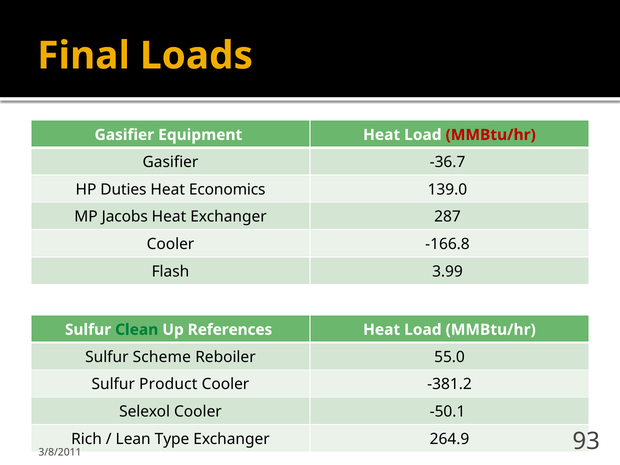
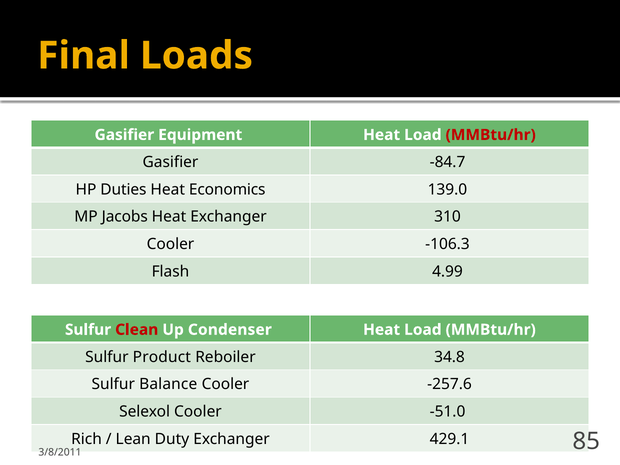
-36.7: -36.7 -> -84.7
287: 287 -> 310
-166.8: -166.8 -> -106.3
3.99: 3.99 -> 4.99
Clean colour: green -> red
References: References -> Condenser
Scheme: Scheme -> Product
55.0: 55.0 -> 34.8
Product: Product -> Balance
-381.2: -381.2 -> -257.6
-50.1: -50.1 -> -51.0
Type: Type -> Duty
264.9: 264.9 -> 429.1
93: 93 -> 85
